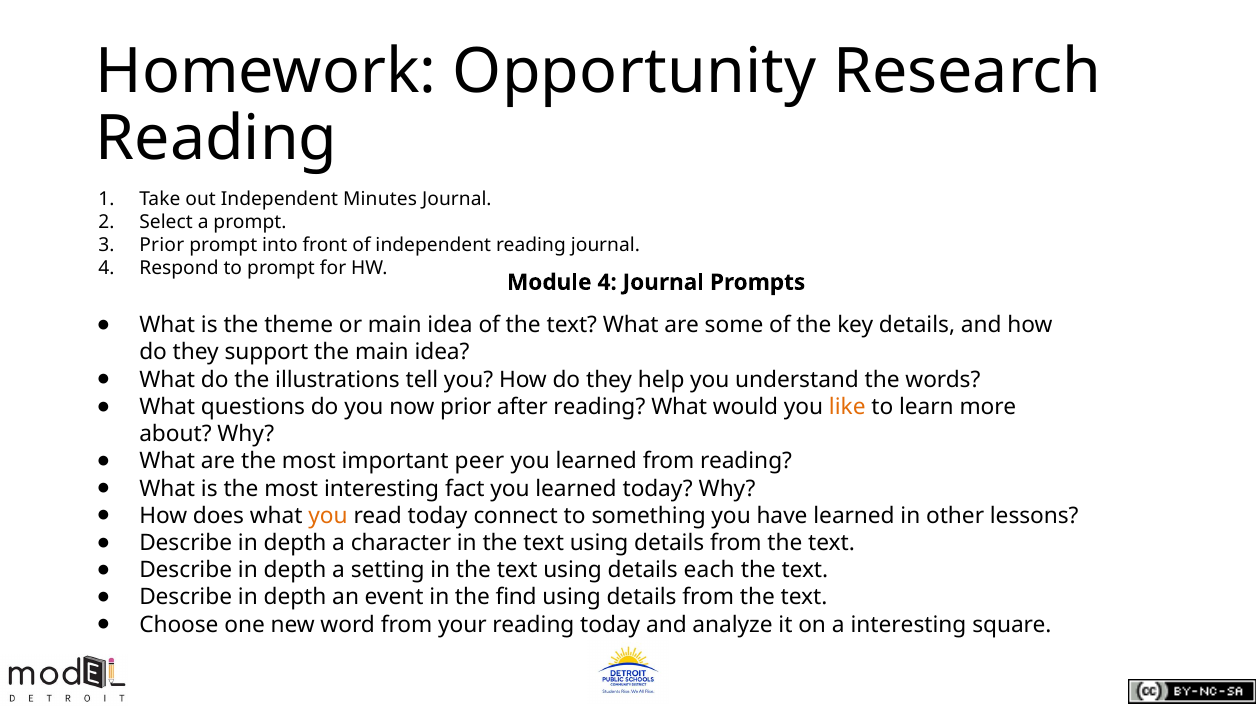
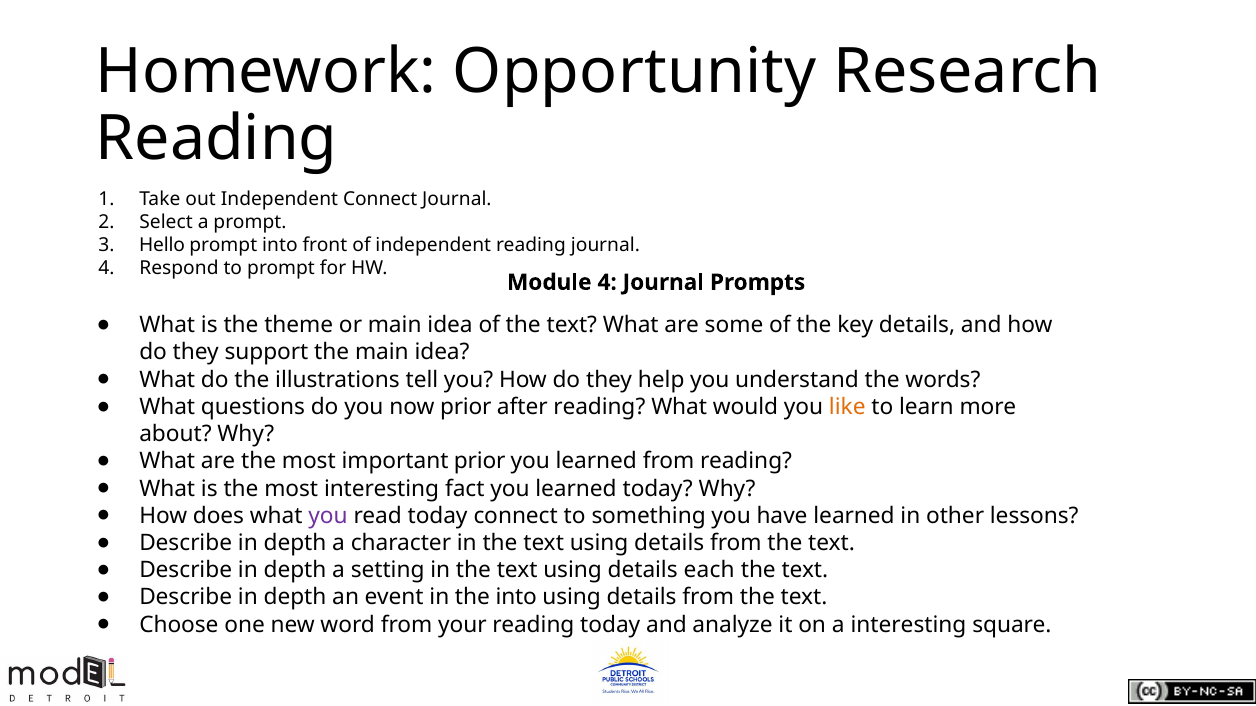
Independent Minutes: Minutes -> Connect
Prior at (162, 246): Prior -> Hello
important peer: peer -> prior
you at (328, 516) colour: orange -> purple
the find: find -> into
